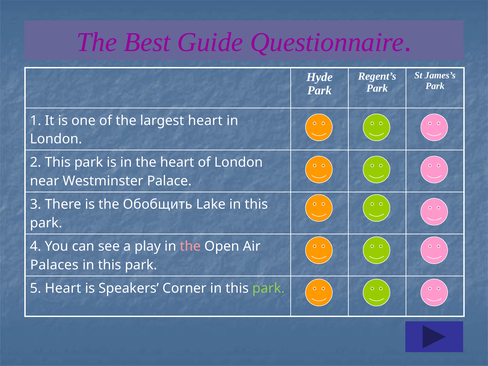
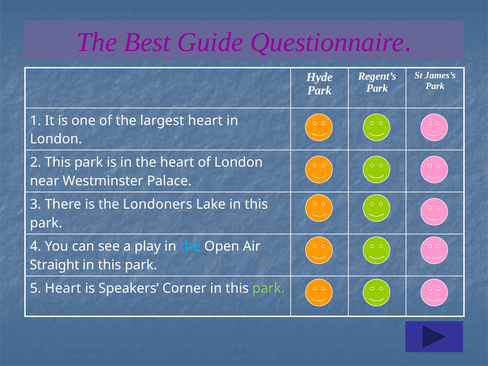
Обобщить: Обобщить -> Londoners
the at (190, 246) colour: pink -> light blue
Palaces: Palaces -> Straight
